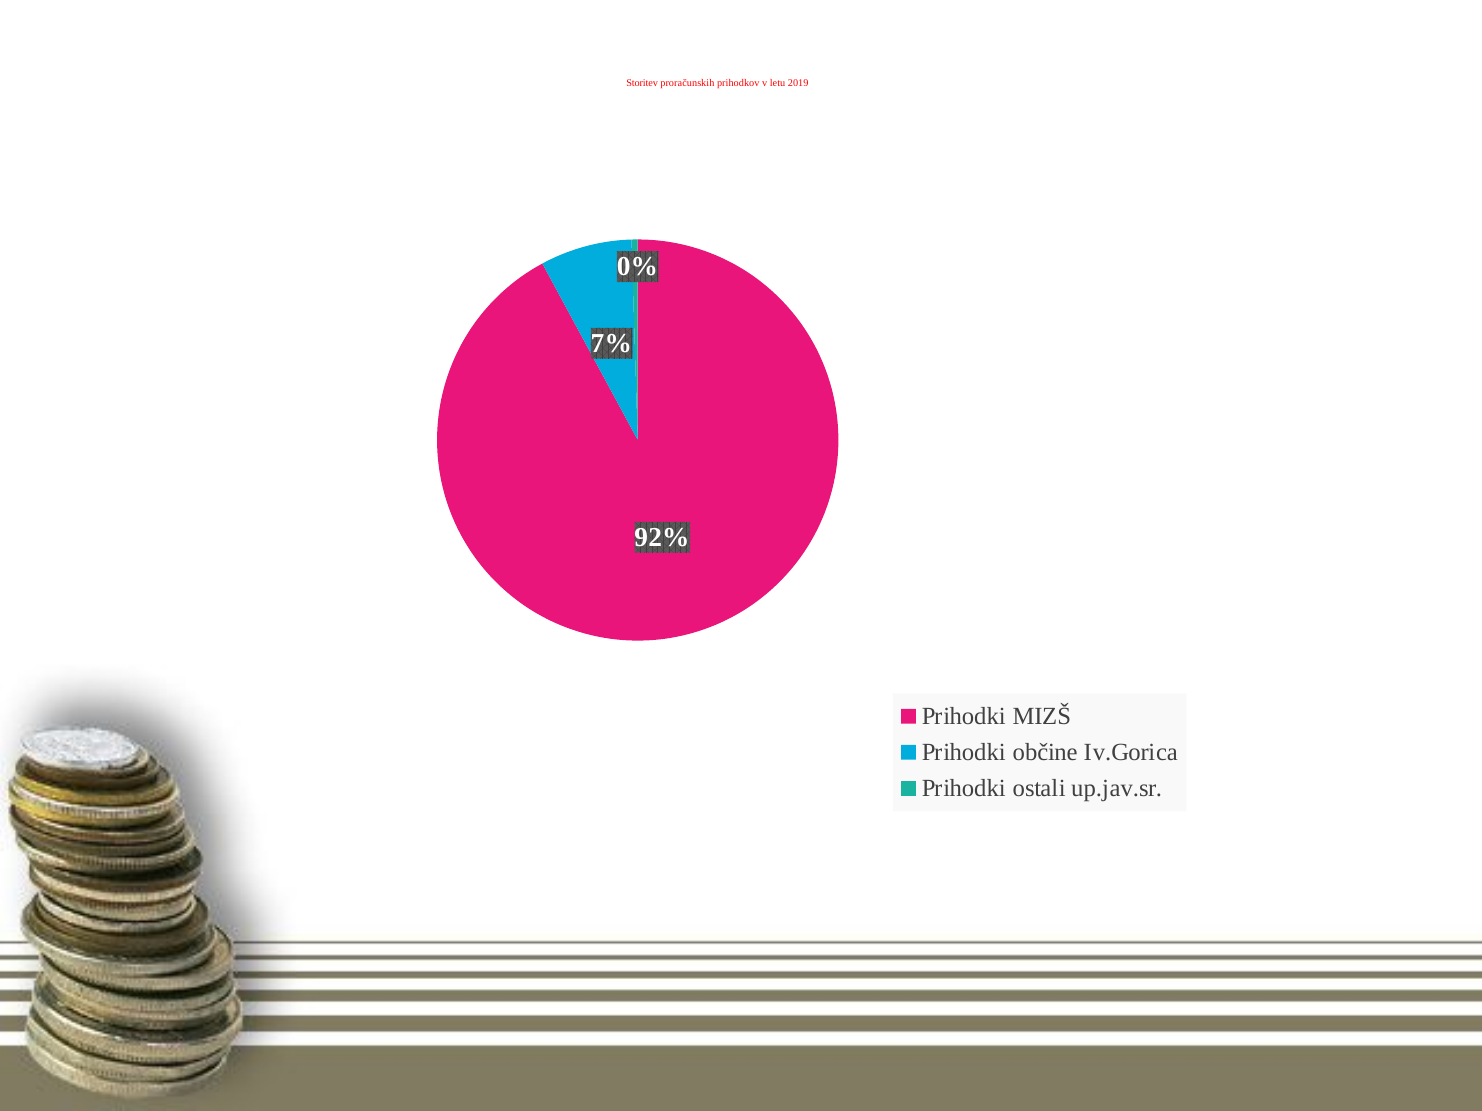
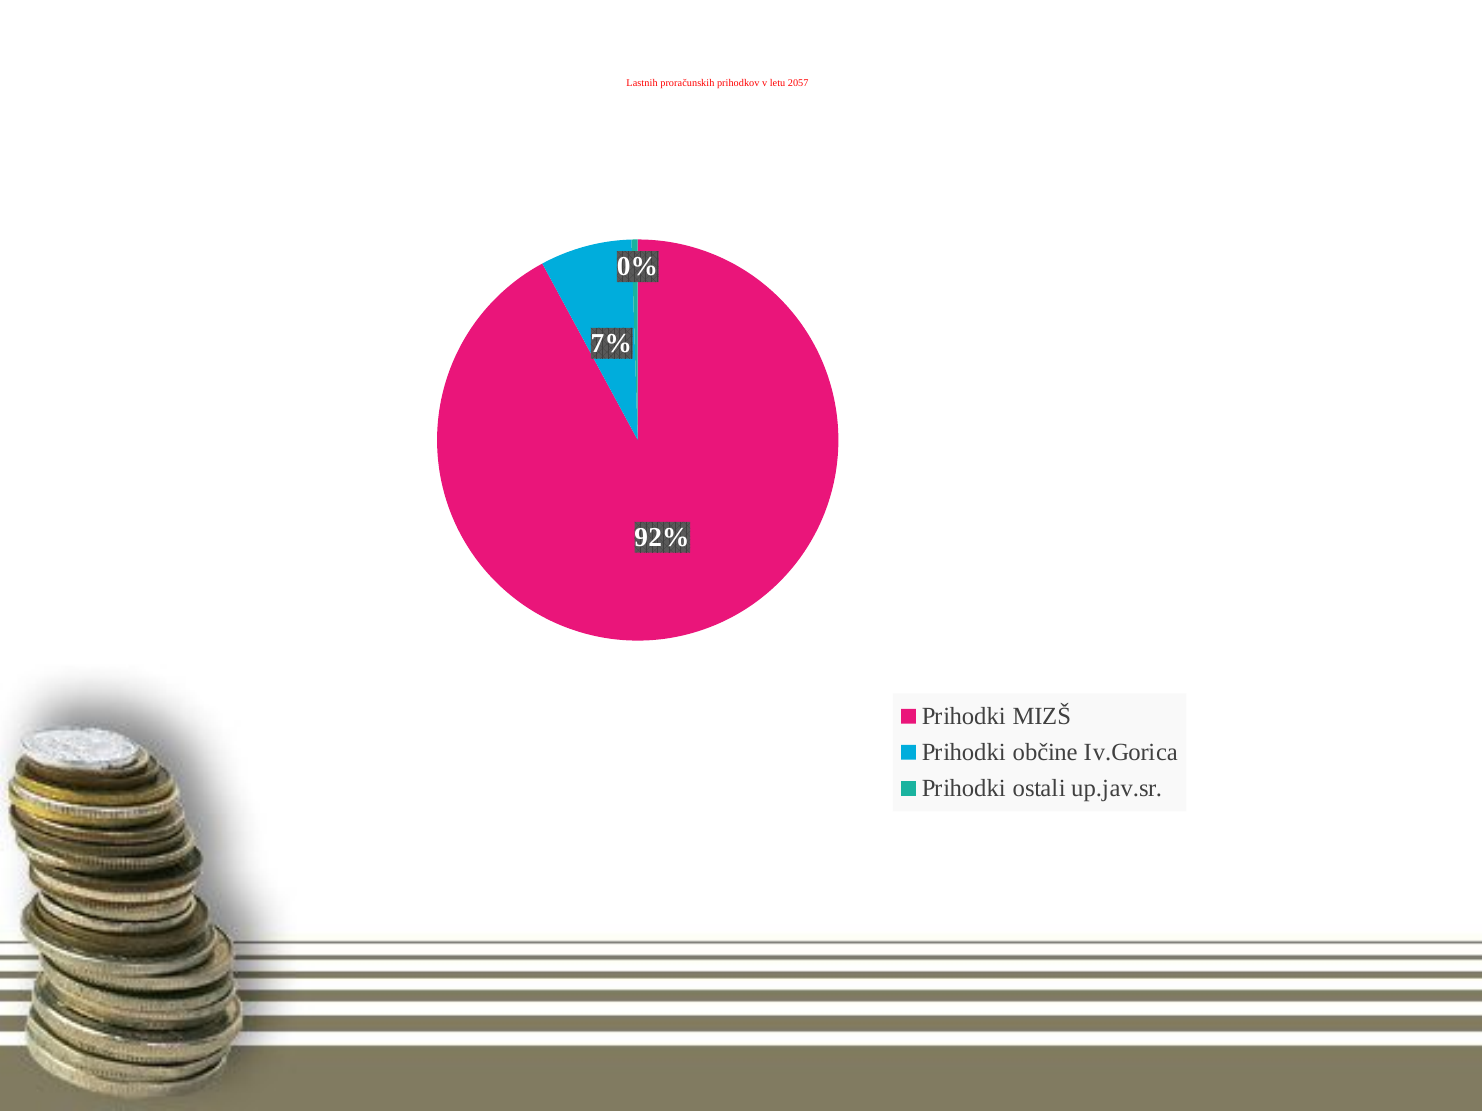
Storitev: Storitev -> Lastnih
2019: 2019 -> 2057
